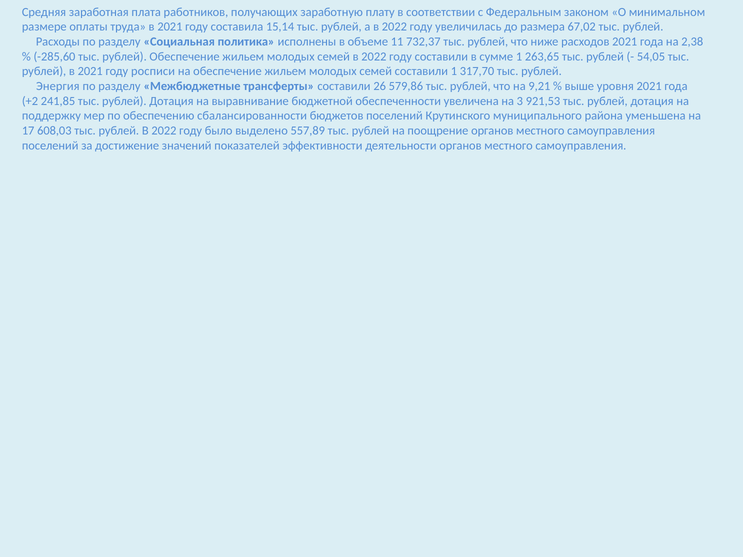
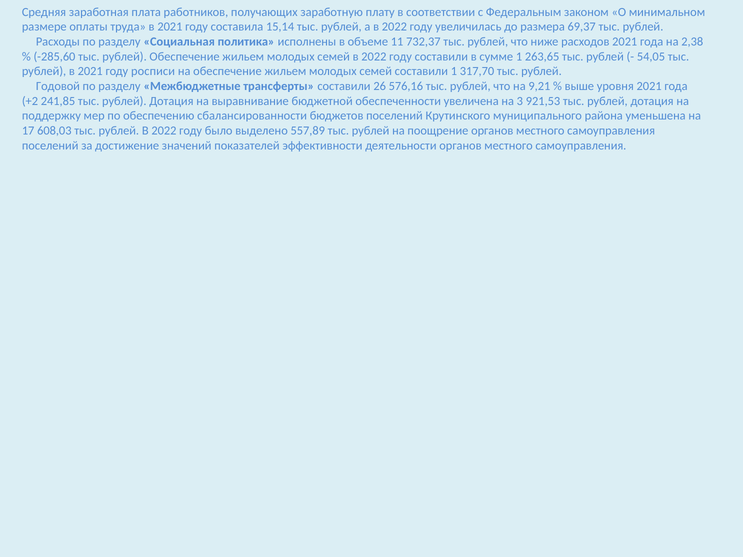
67,02: 67,02 -> 69,37
Энергия: Энергия -> Годовой
579,86: 579,86 -> 576,16
